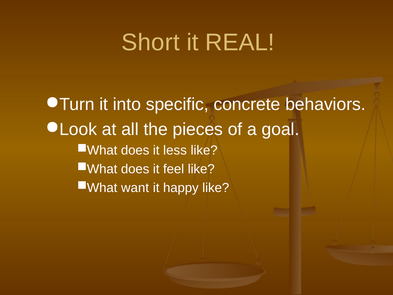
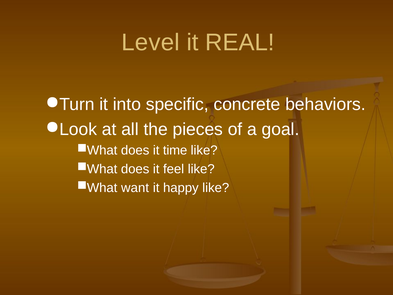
Short: Short -> Level
less: less -> time
